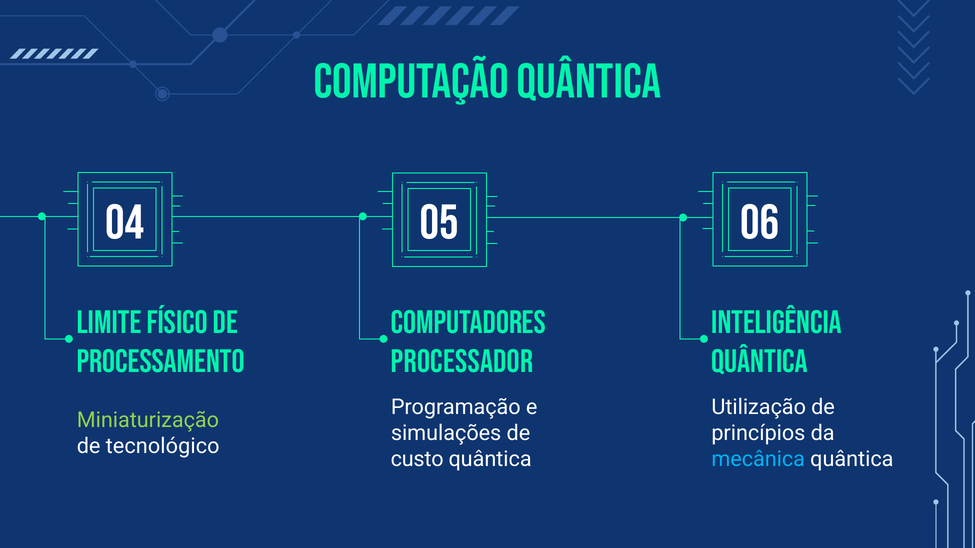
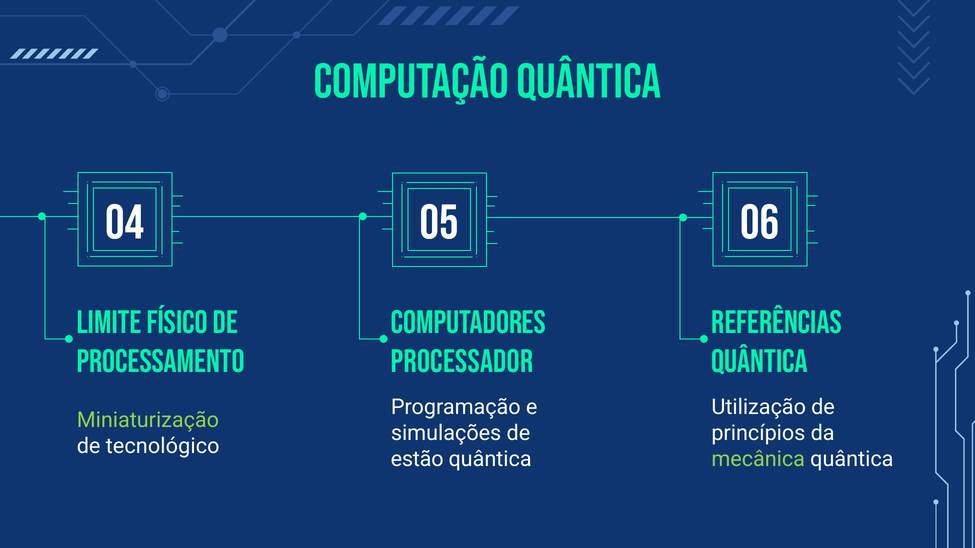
INTELIGÊNCIA: INTELIGÊNCIA -> REFERÊNCIAS
custo: custo -> estão
mecânica colour: light blue -> light green
